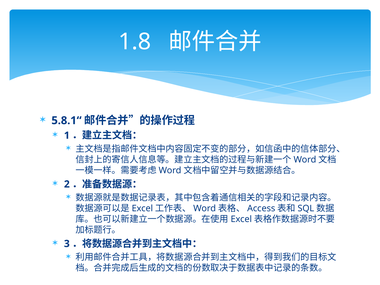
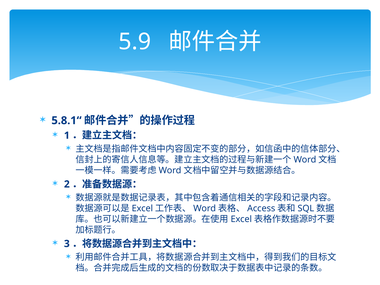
1.8: 1.8 -> 5.9
